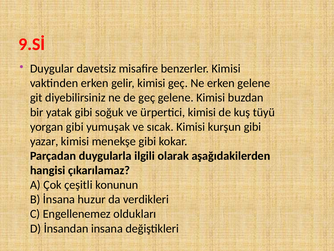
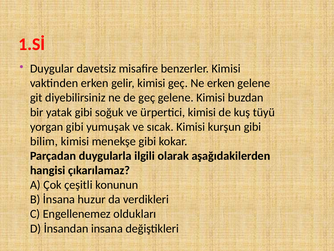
9.Sİ: 9.Sİ -> 1.Sİ
yazar: yazar -> bilim
